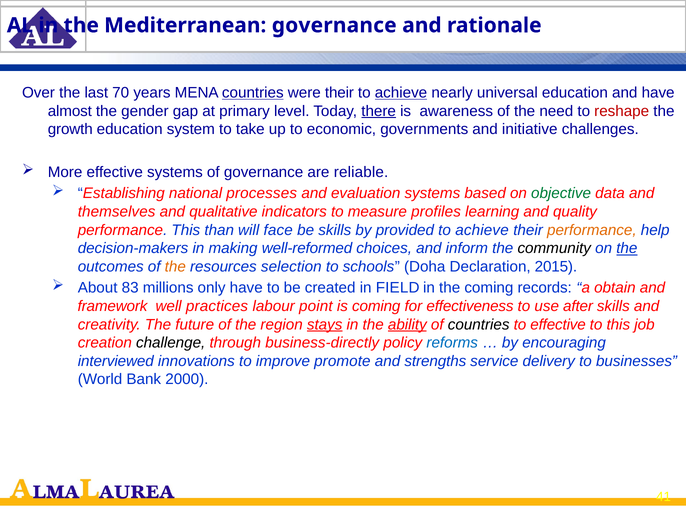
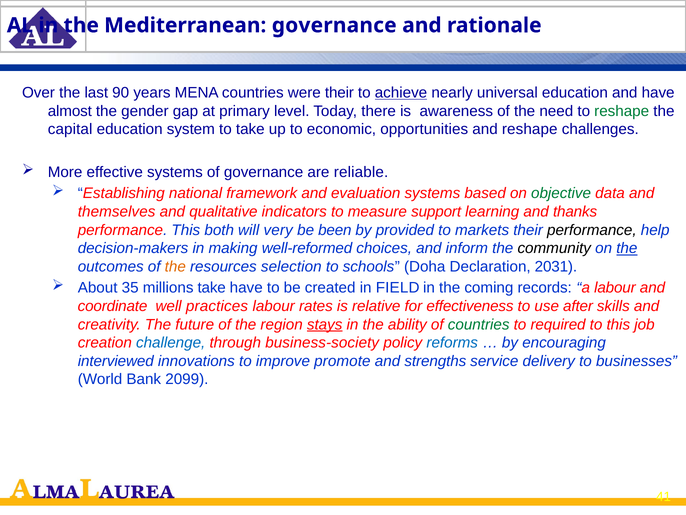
70: 70 -> 90
countries at (253, 93) underline: present -> none
there underline: present -> none
reshape at (622, 111) colour: red -> green
growth: growth -> capital
governments: governments -> opportunities
and initiative: initiative -> reshape
processes: processes -> framework
profiles: profiles -> support
quality: quality -> thanks
than: than -> both
face: face -> very
be skills: skills -> been
achieve at (482, 230): achieve -> markets
performance at (592, 230) colour: orange -> black
2015: 2015 -> 2031
83: 83 -> 35
millions only: only -> take
a obtain: obtain -> labour
framework: framework -> coordinate
point: point -> rates
is coming: coming -> relative
ability underline: present -> none
countries at (479, 324) colour: black -> green
to effective: effective -> required
challenge colour: black -> blue
business-directly: business-directly -> business-society
2000: 2000 -> 2099
